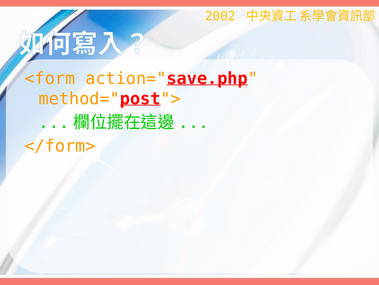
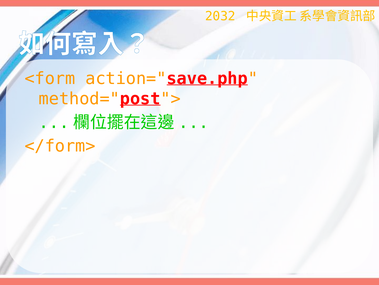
2002: 2002 -> 2032
